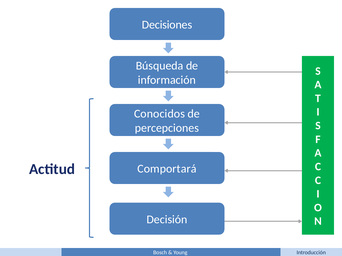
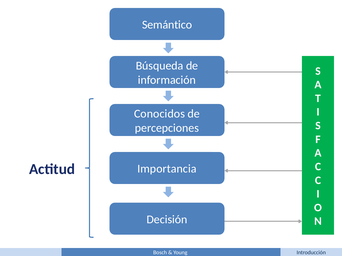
Decisiones: Decisiones -> Semántico
Comportará: Comportará -> Importancia
